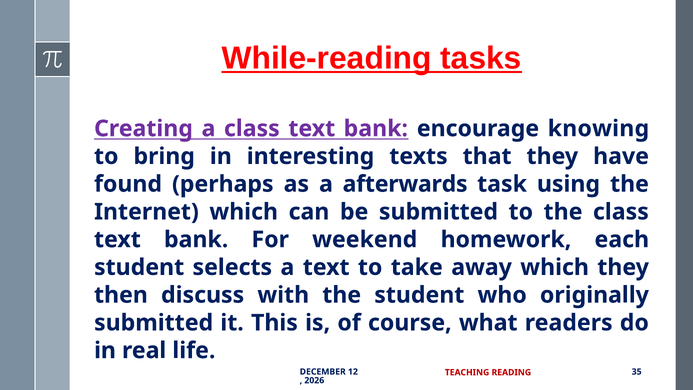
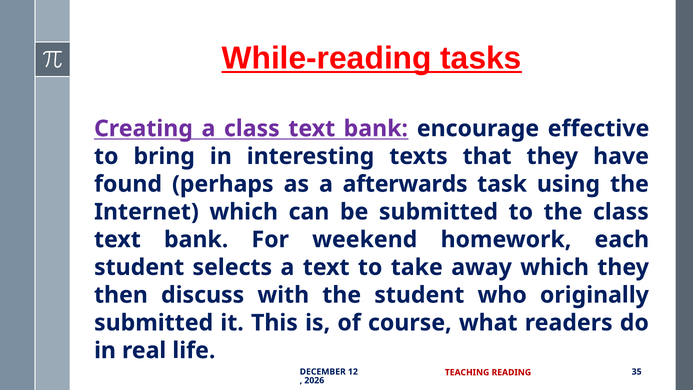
knowing: knowing -> effective
